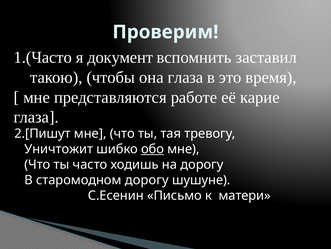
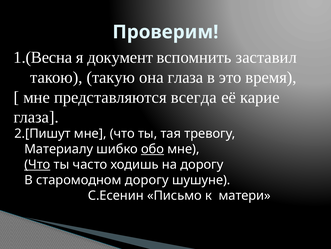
1.(Часто: 1.(Часто -> 1.(Весна
чтобы: чтобы -> такую
работе: работе -> всегда
Уничтожит: Уничтожит -> Материалу
Что at (37, 164) underline: none -> present
